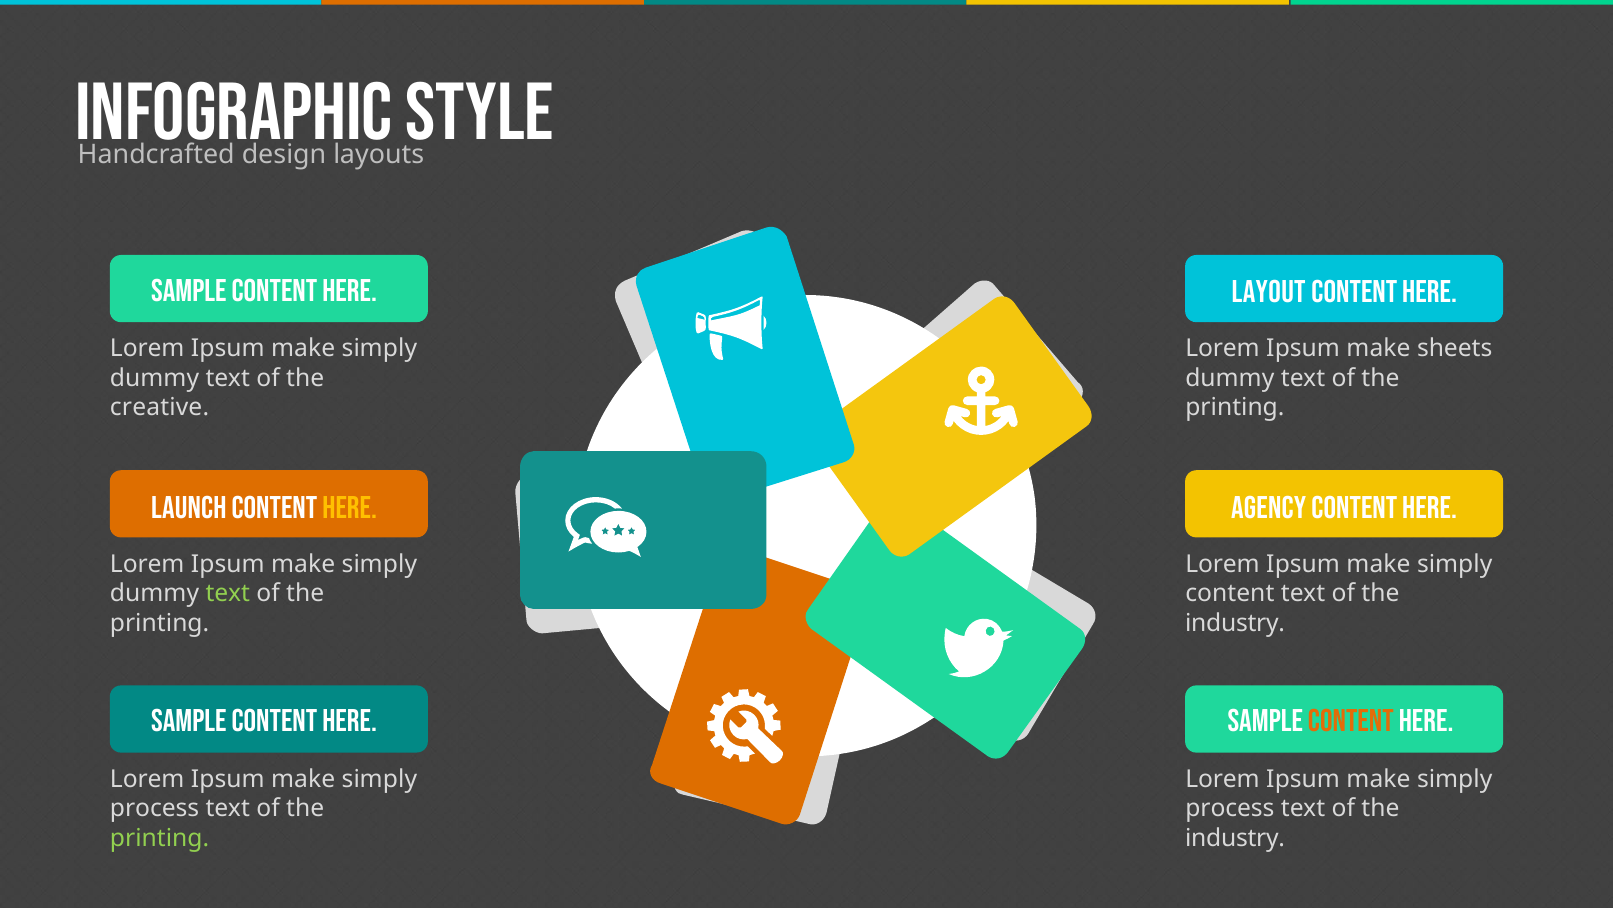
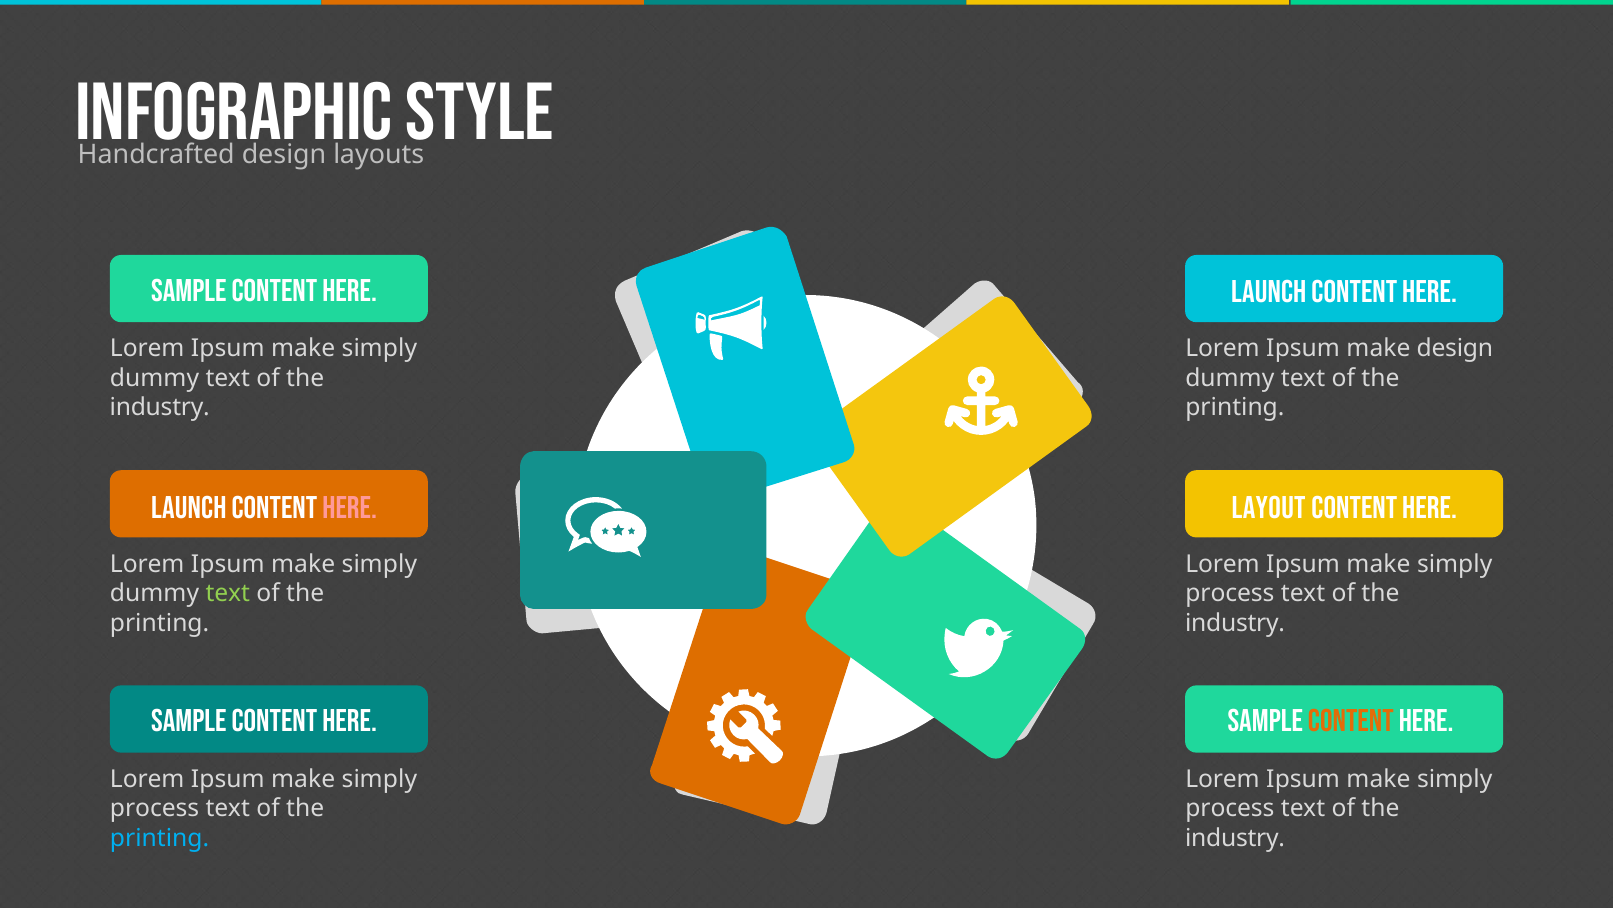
Layout at (1269, 292): Layout -> Launch
make sheets: sheets -> design
creative at (160, 408): creative -> industry
here at (350, 508) colour: yellow -> pink
Agency: Agency -> Layout
content at (1230, 593): content -> process
printing at (160, 838) colour: light green -> light blue
